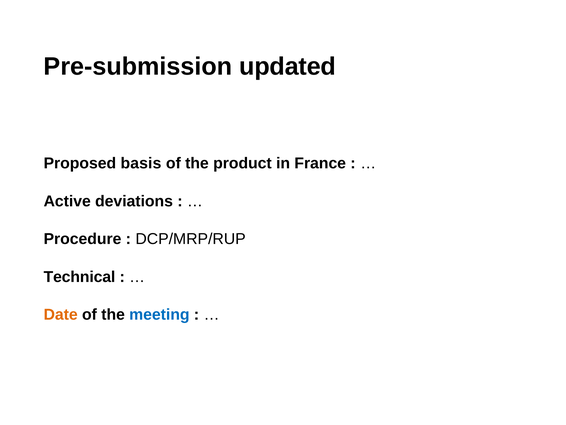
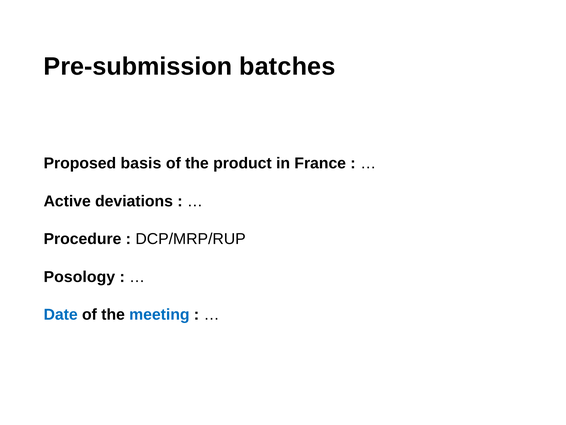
updated: updated -> batches
Technical: Technical -> Posology
Date colour: orange -> blue
